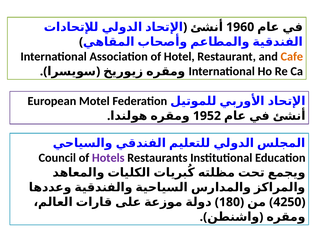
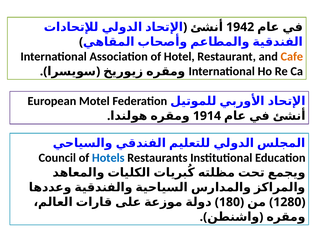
1960: 1960 -> 1942
1952: 1952 -> 1914
Hotels colour: purple -> blue
4250: 4250 -> 1280
